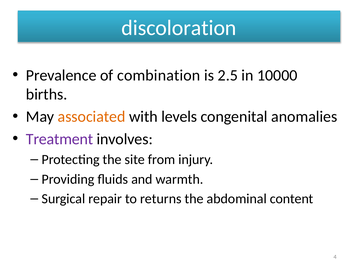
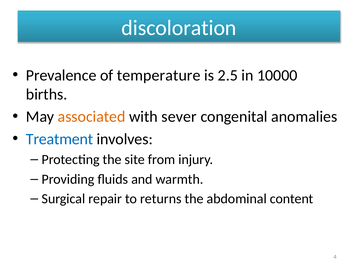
combination: combination -> temperature
levels: levels -> sever
Treatment colour: purple -> blue
